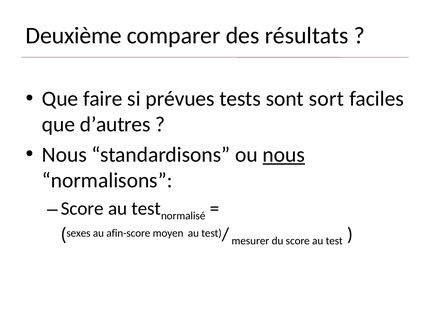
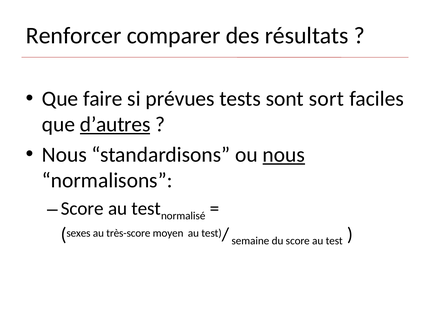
Deuxième: Deuxième -> Renforcer
d’autres underline: none -> present
afin-score: afin-score -> très-score
mesurer: mesurer -> semaine
